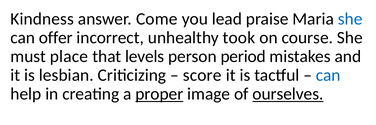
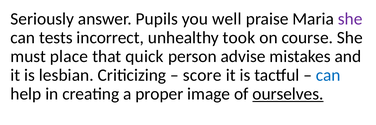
Kindness: Kindness -> Seriously
Come: Come -> Pupils
lead: lead -> well
she at (350, 19) colour: blue -> purple
offer: offer -> tests
levels: levels -> quick
period: period -> advise
proper underline: present -> none
